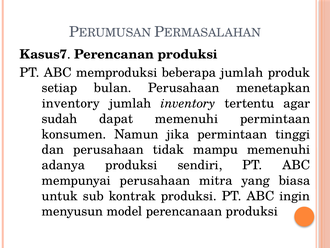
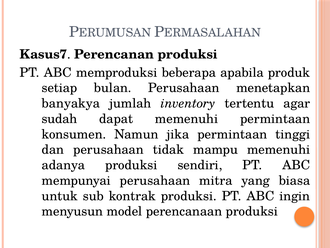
beberapa jumlah: jumlah -> apabila
inventory at (71, 103): inventory -> banyakya
